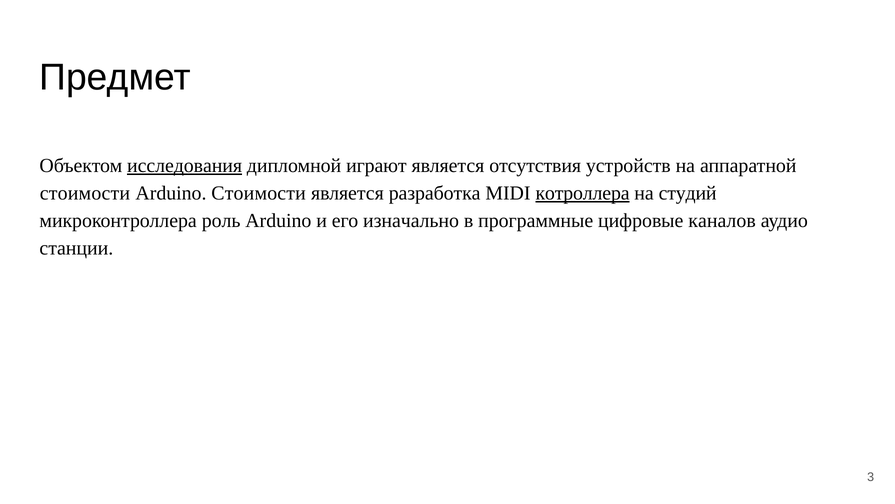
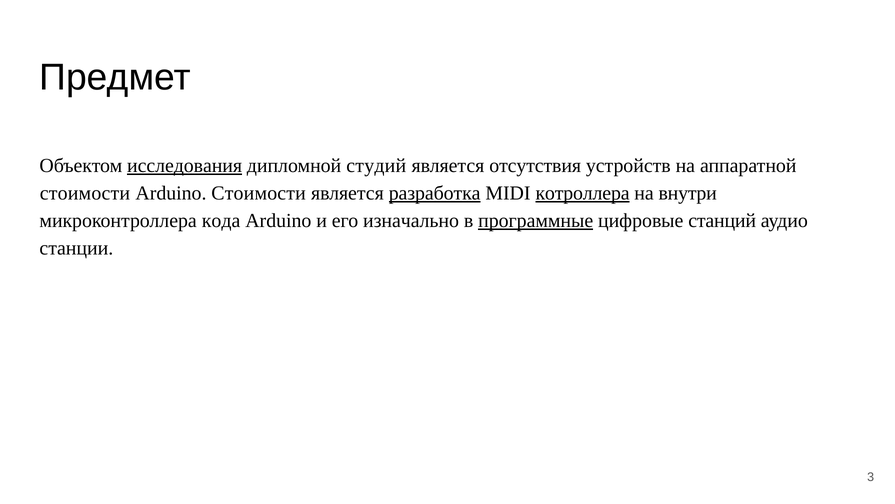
играют: играют -> студий
разработка underline: none -> present
студий: студий -> внутри
роль: роль -> кода
программные underline: none -> present
каналов: каналов -> станций
